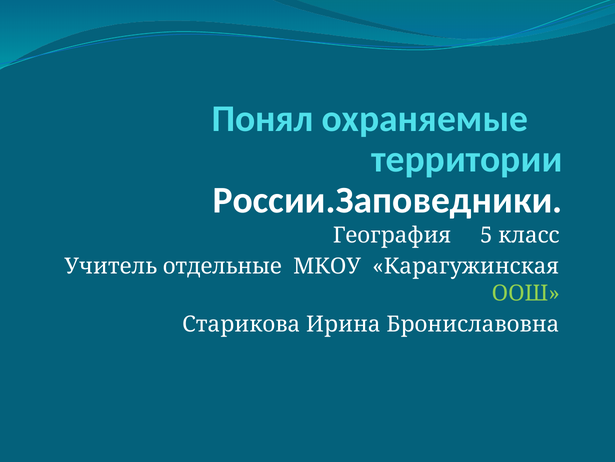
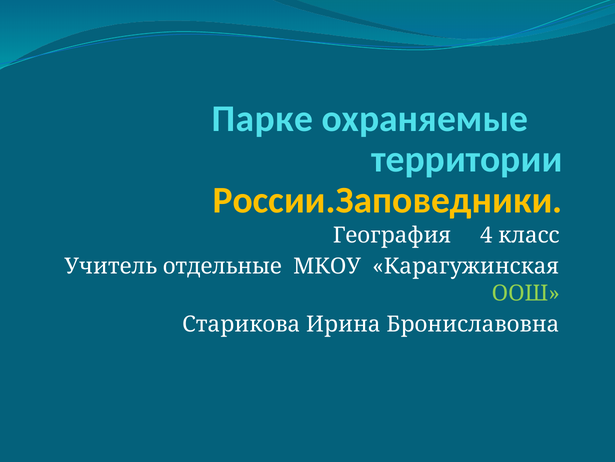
Понял: Понял -> Парке
России.Заповедники colour: white -> yellow
5: 5 -> 4
